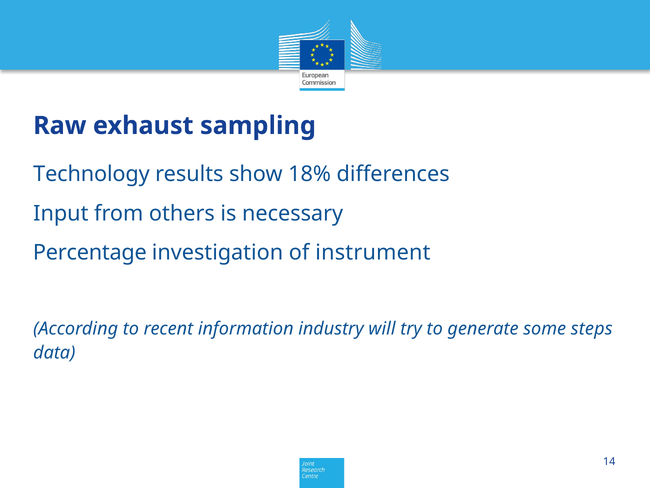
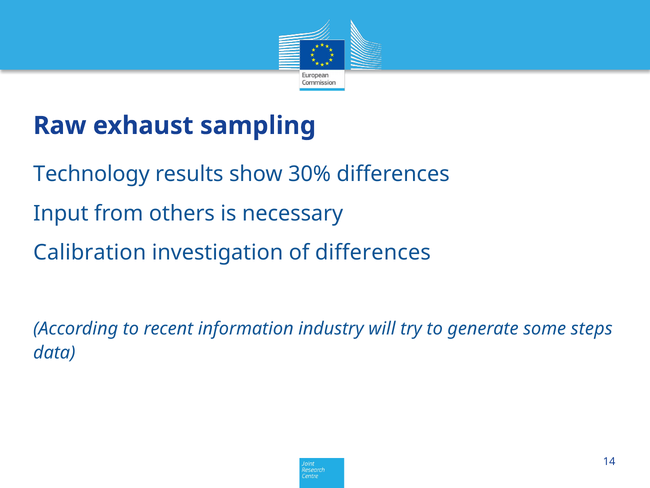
18%: 18% -> 30%
Percentage: Percentage -> Calibration
of instrument: instrument -> differences
